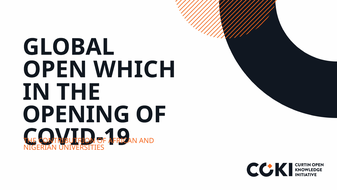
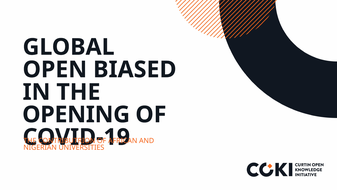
WHICH: WHICH -> BIASED
